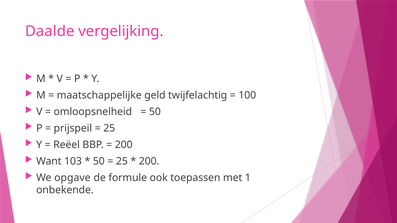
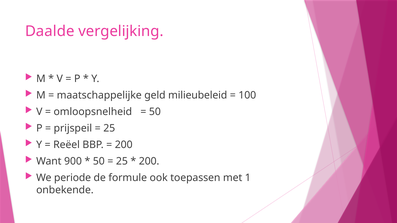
twijfelachtig: twijfelachtig -> milieubeleid
103: 103 -> 900
opgave: opgave -> periode
